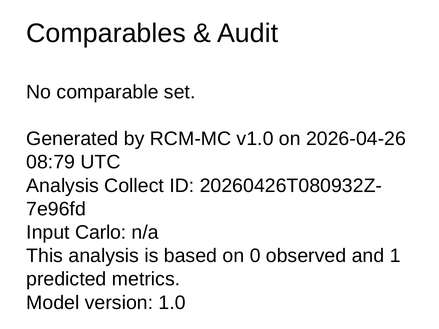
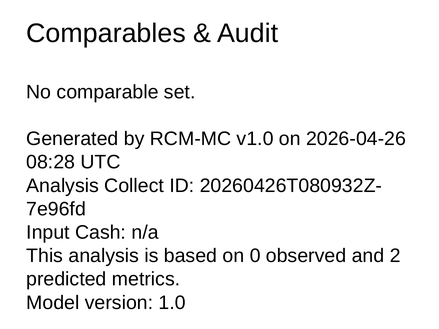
08:79: 08:79 -> 08:28
Carlo: Carlo -> Cash
1: 1 -> 2
